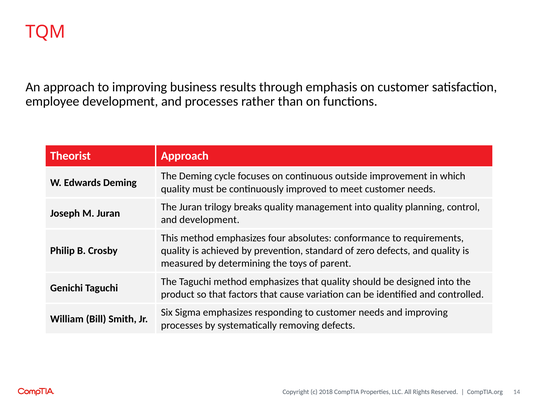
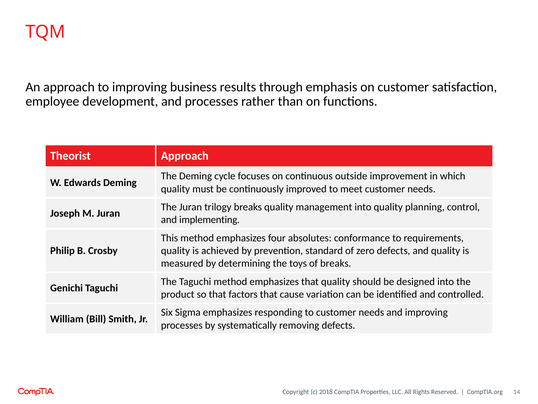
and development: development -> implementing
of parent: parent -> breaks
